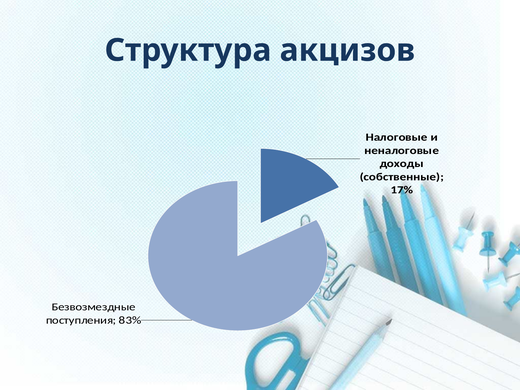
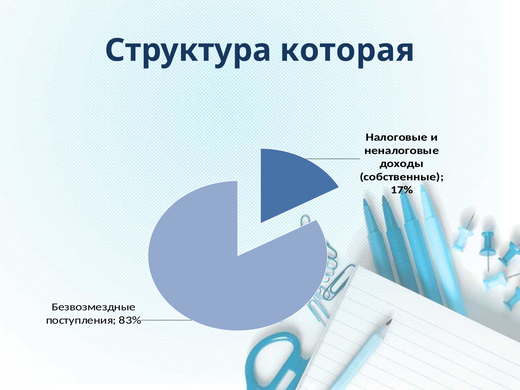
акцизов: акцизов -> которая
